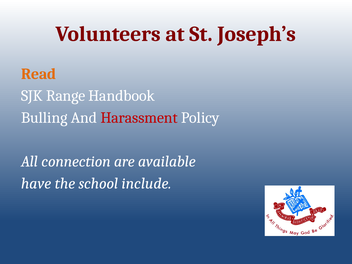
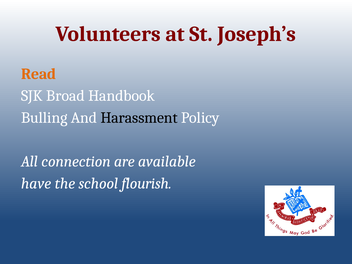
Range: Range -> Broad
Harassment colour: red -> black
include: include -> flourish
